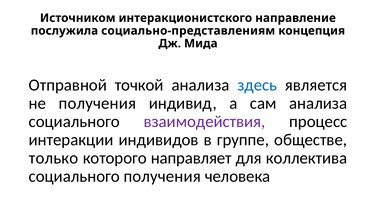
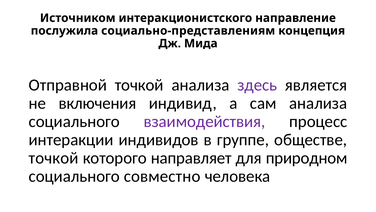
здесь colour: blue -> purple
не получения: получения -> включения
только at (54, 158): только -> точкой
коллектива: коллектива -> природном
социального получения: получения -> совместно
